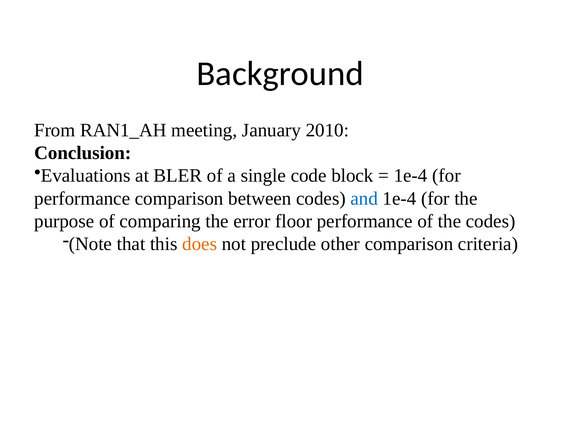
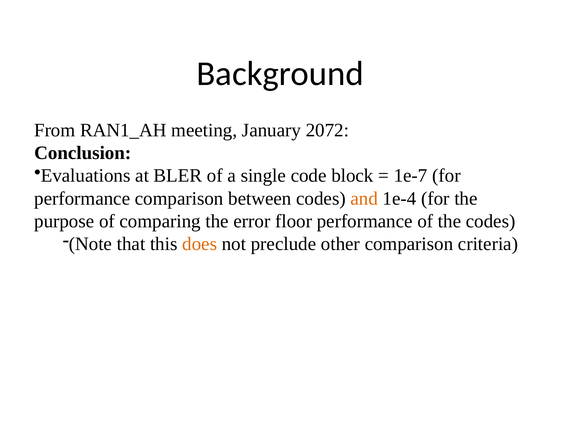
2010: 2010 -> 2072
1e-4 at (411, 176): 1e-4 -> 1e-7
and colour: blue -> orange
